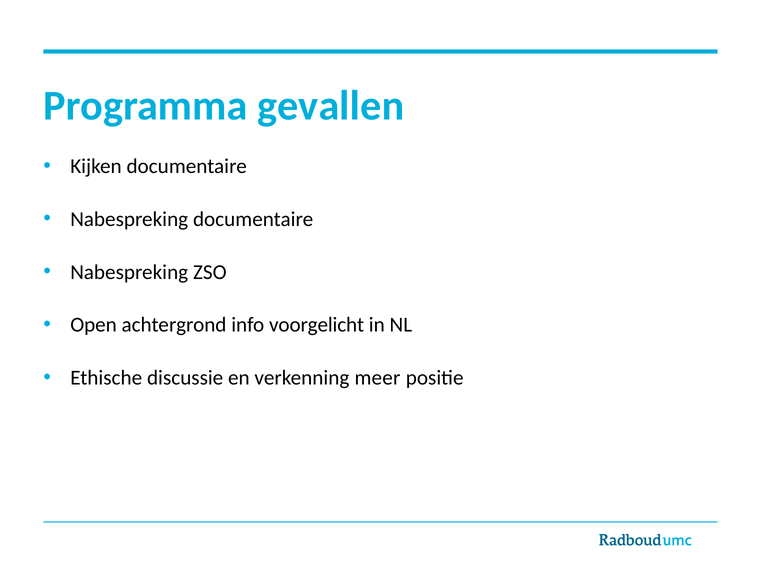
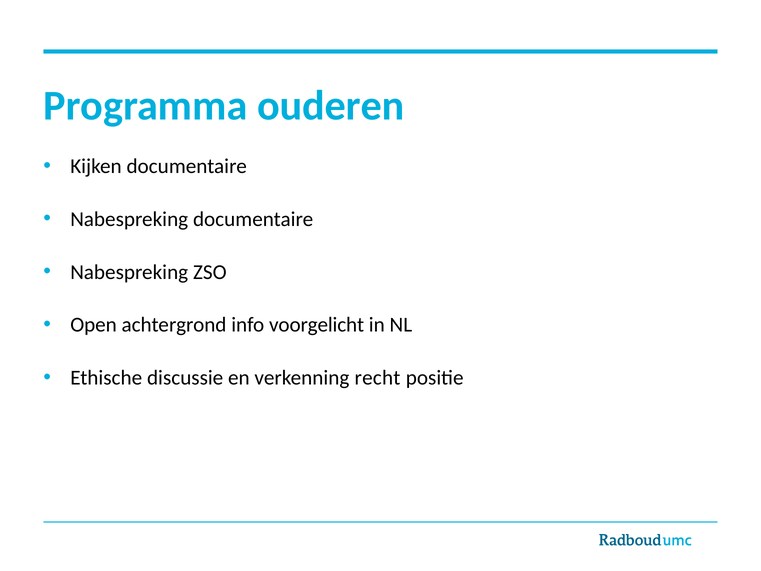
gevallen: gevallen -> ouderen
meer: meer -> recht
